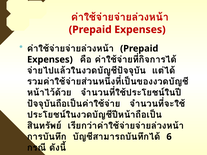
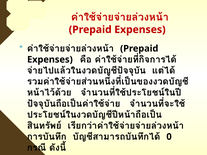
6: 6 -> 0
